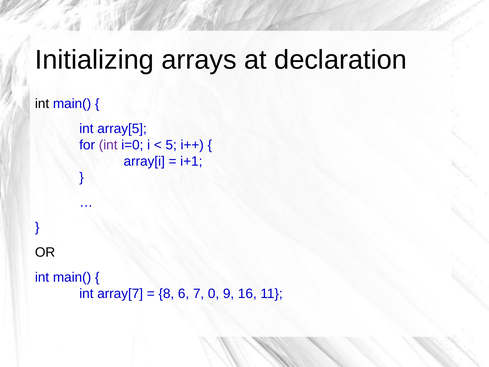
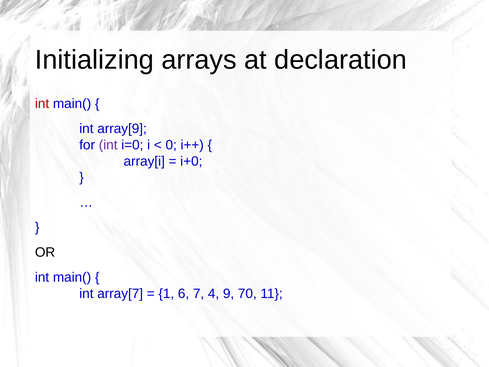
int at (42, 104) colour: black -> red
array[5: array[5 -> array[9
5: 5 -> 0
i+1: i+1 -> i+0
8: 8 -> 1
0: 0 -> 4
16: 16 -> 70
